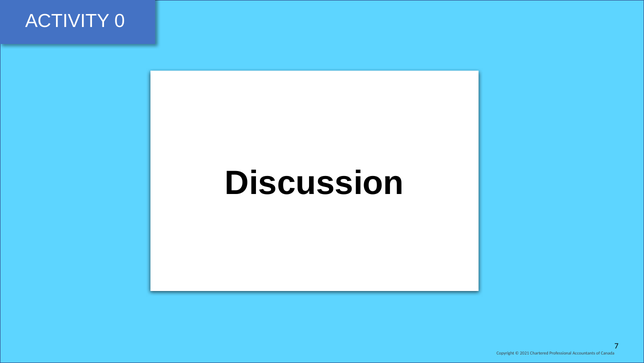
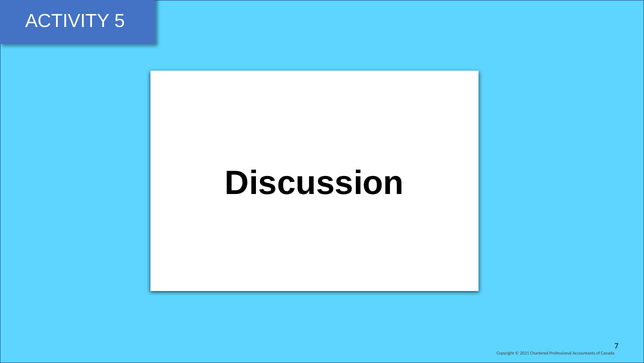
0: 0 -> 5
